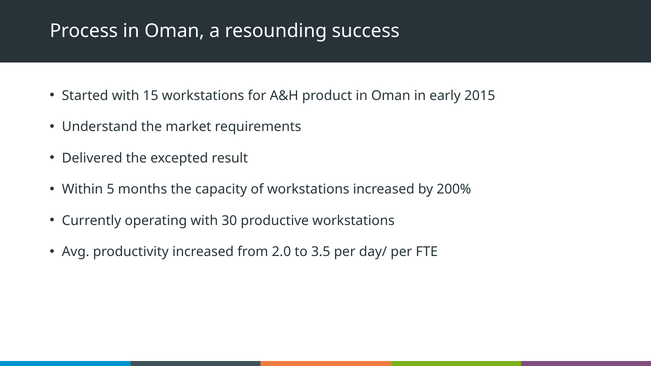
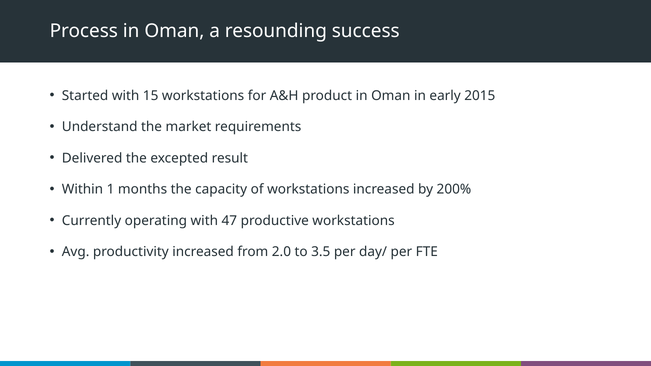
5: 5 -> 1
30: 30 -> 47
